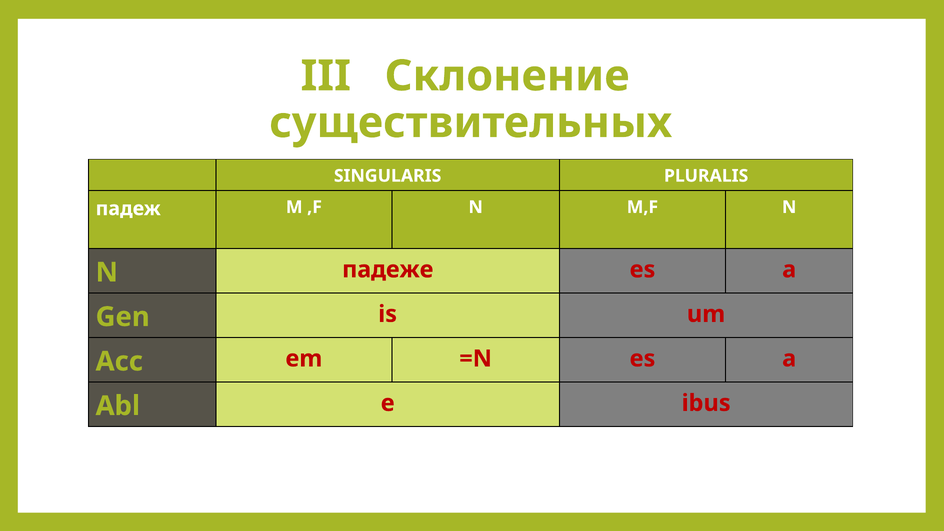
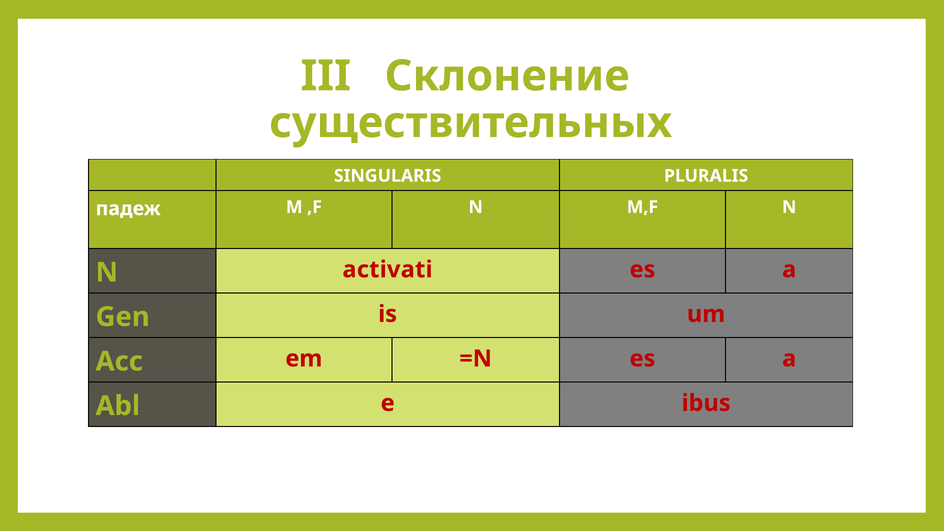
падеже: падеже -> activati
